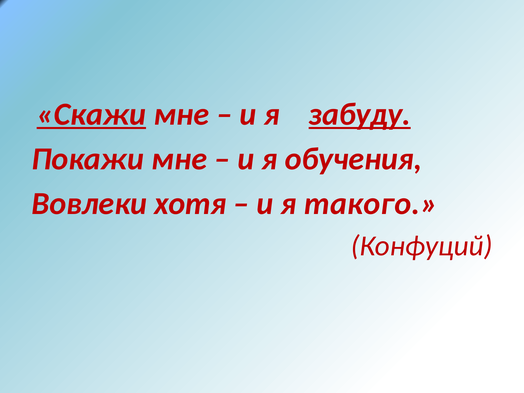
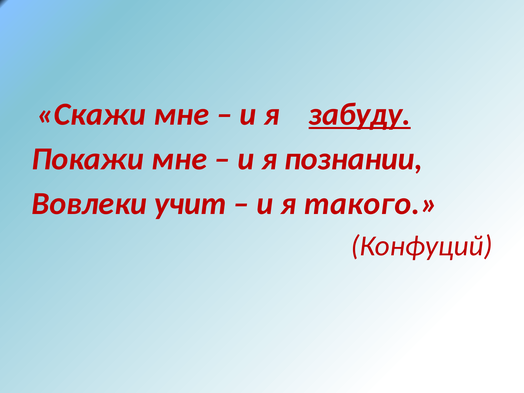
Скажи underline: present -> none
обучения: обучения -> познании
хотя: хотя -> учит
